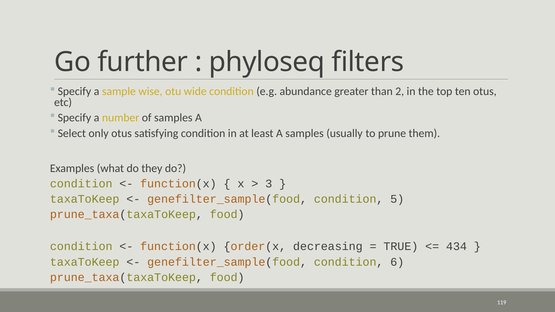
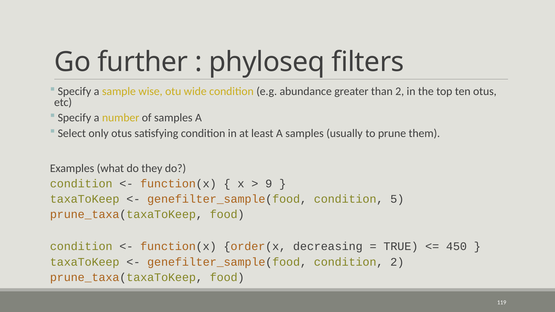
3: 3 -> 9
434: 434 -> 450
condition 6: 6 -> 2
